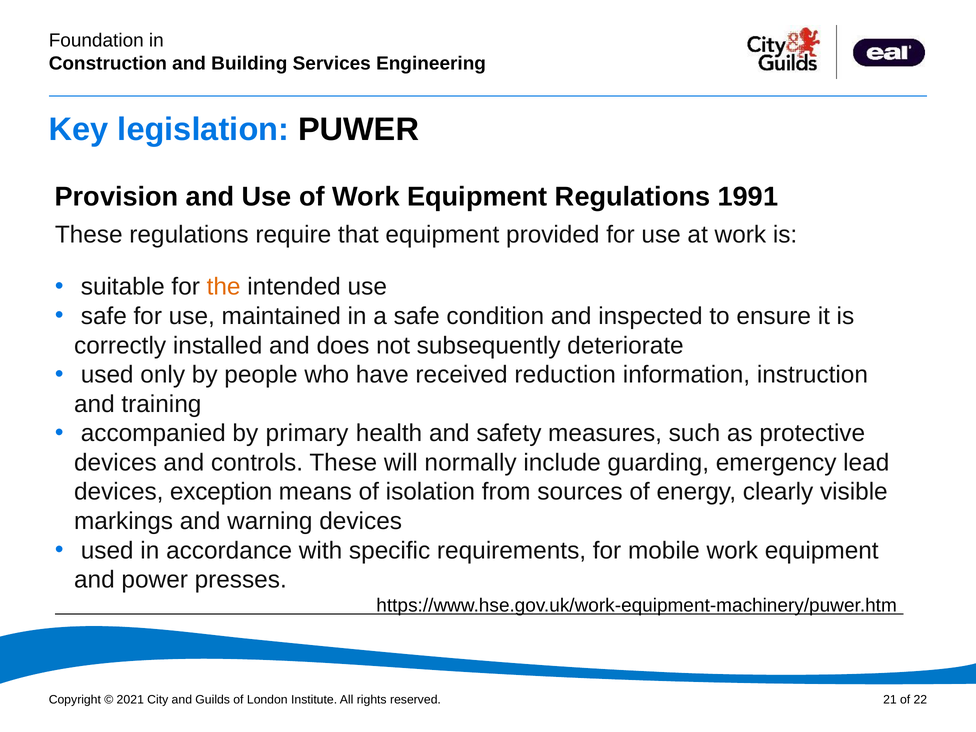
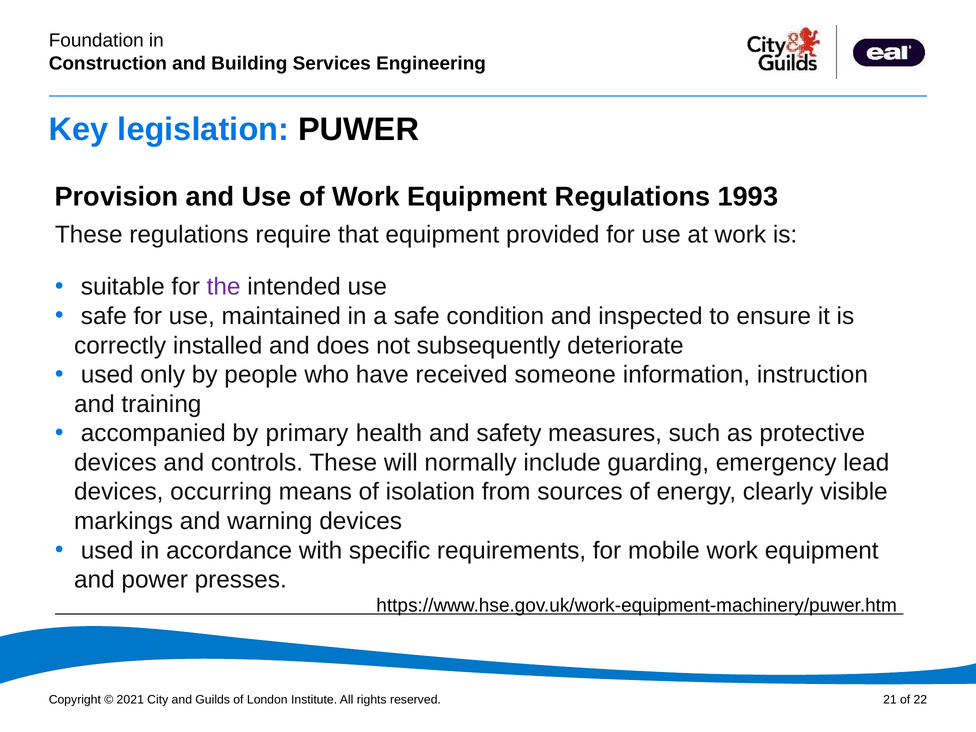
1991: 1991 -> 1993
the colour: orange -> purple
reduction: reduction -> someone
exception: exception -> occurring
